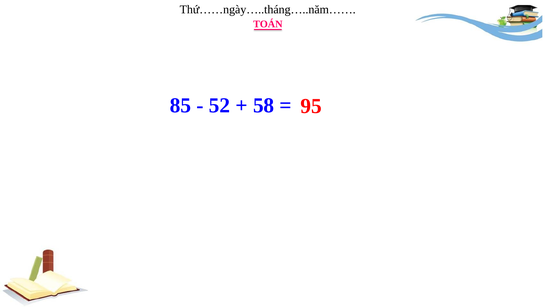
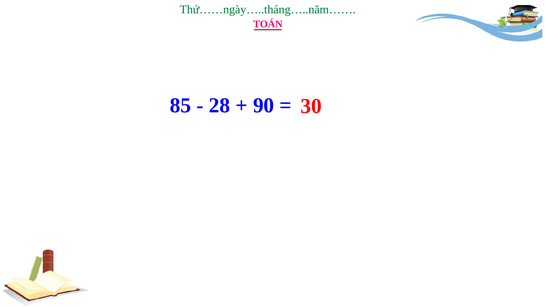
Thứ……ngày…..tháng…..năm…… colour: black -> green
52: 52 -> 28
58: 58 -> 90
95: 95 -> 30
